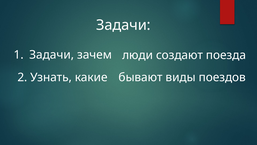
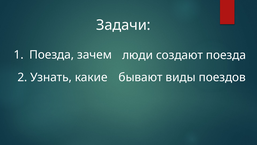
Задачи at (52, 55): Задачи -> Поезда
